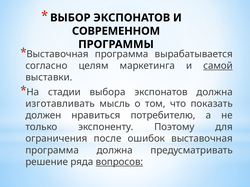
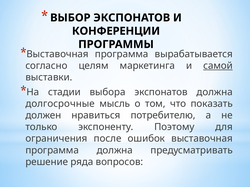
СОВРЕМЕННОМ: СОВРЕМЕННОМ -> КОНФЕРЕНЦИИ
изготавливать: изготавливать -> долгосрочные
вопросов underline: present -> none
